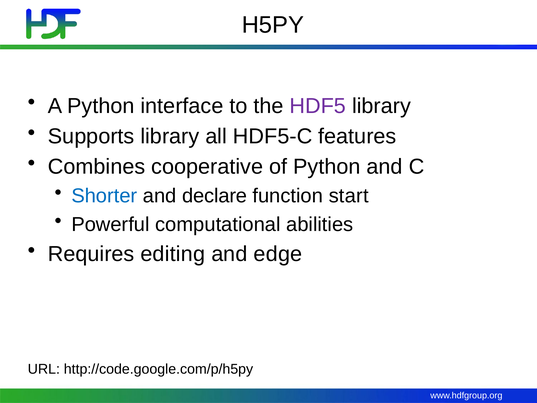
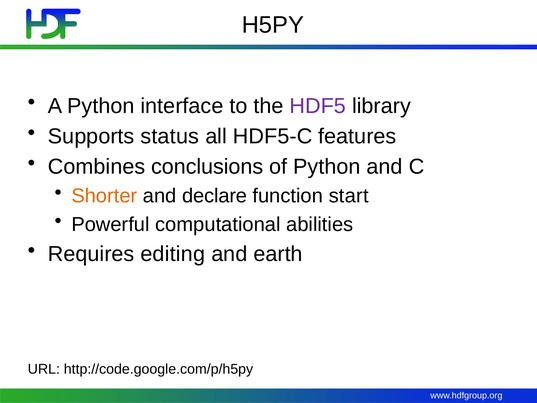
Supports library: library -> status
cooperative: cooperative -> conclusions
Shorter colour: blue -> orange
edge: edge -> earth
